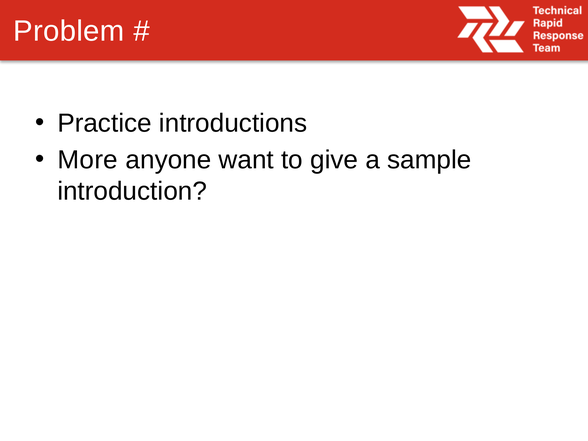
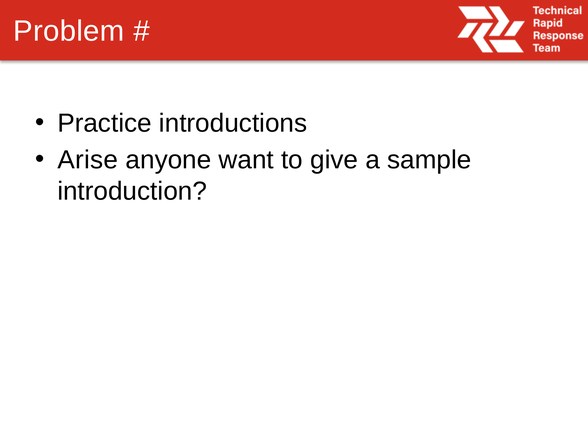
More: More -> Arise
